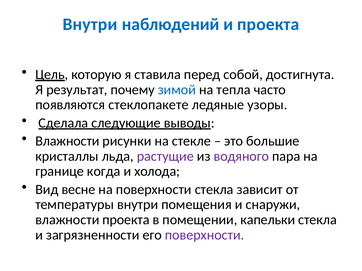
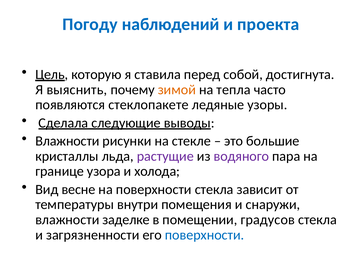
Внутри at (90, 24): Внутри -> Погоду
результат: результат -> выяснить
зимой colour: blue -> orange
когда: когда -> узора
влажности проекта: проекта -> заделке
капельки: капельки -> градусов
поверхности at (205, 235) colour: purple -> blue
